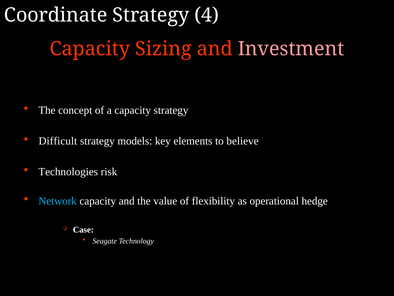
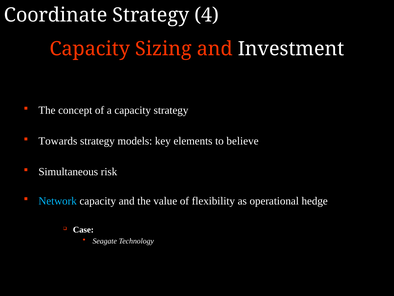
Investment colour: pink -> white
Difficult: Difficult -> Towards
Technologies: Technologies -> Simultaneous
